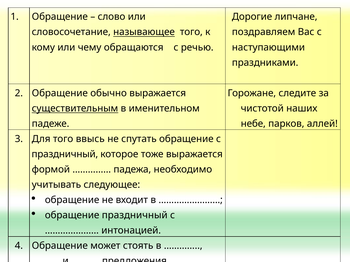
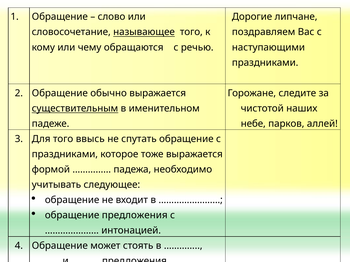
праздничный at (65, 154): праздничный -> праздниками
обращение праздничный: праздничный -> предложения
